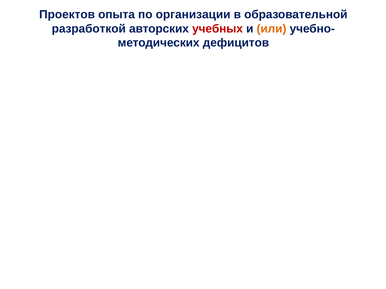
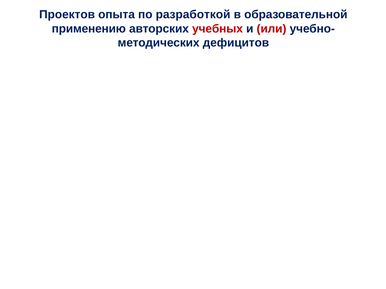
организации: организации -> разработкой
разработкой: разработкой -> применению
или colour: orange -> red
